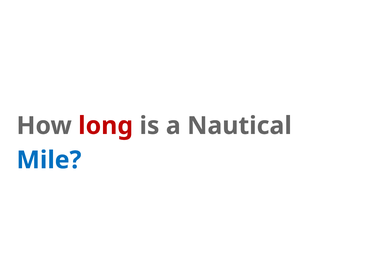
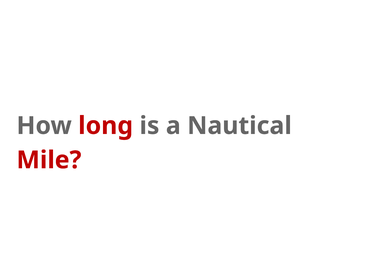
Mile colour: blue -> red
